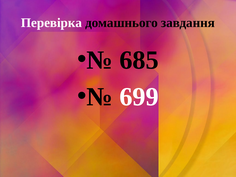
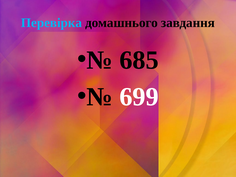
Перевірка colour: white -> light blue
